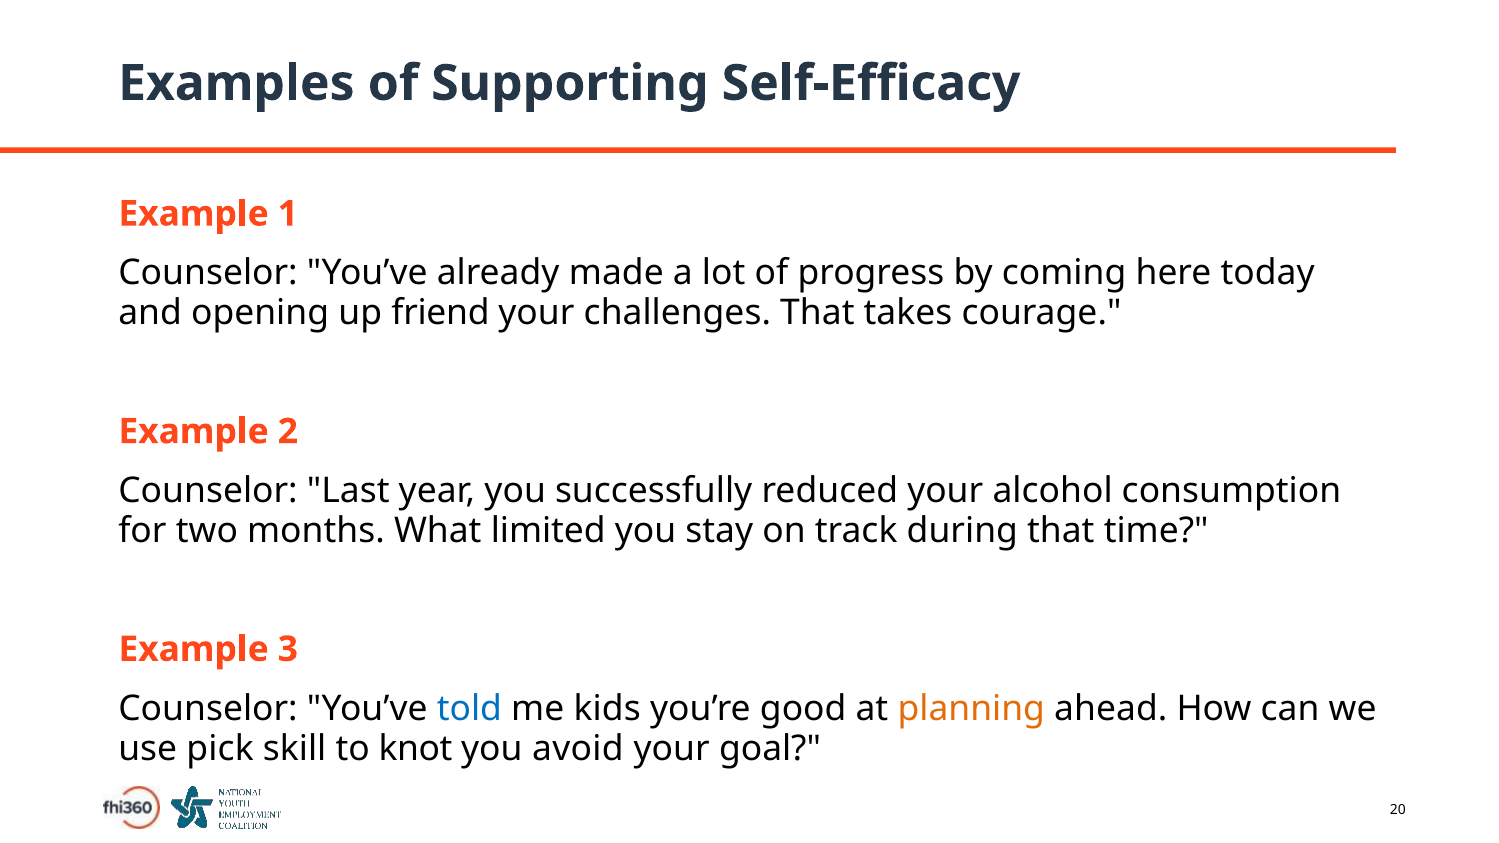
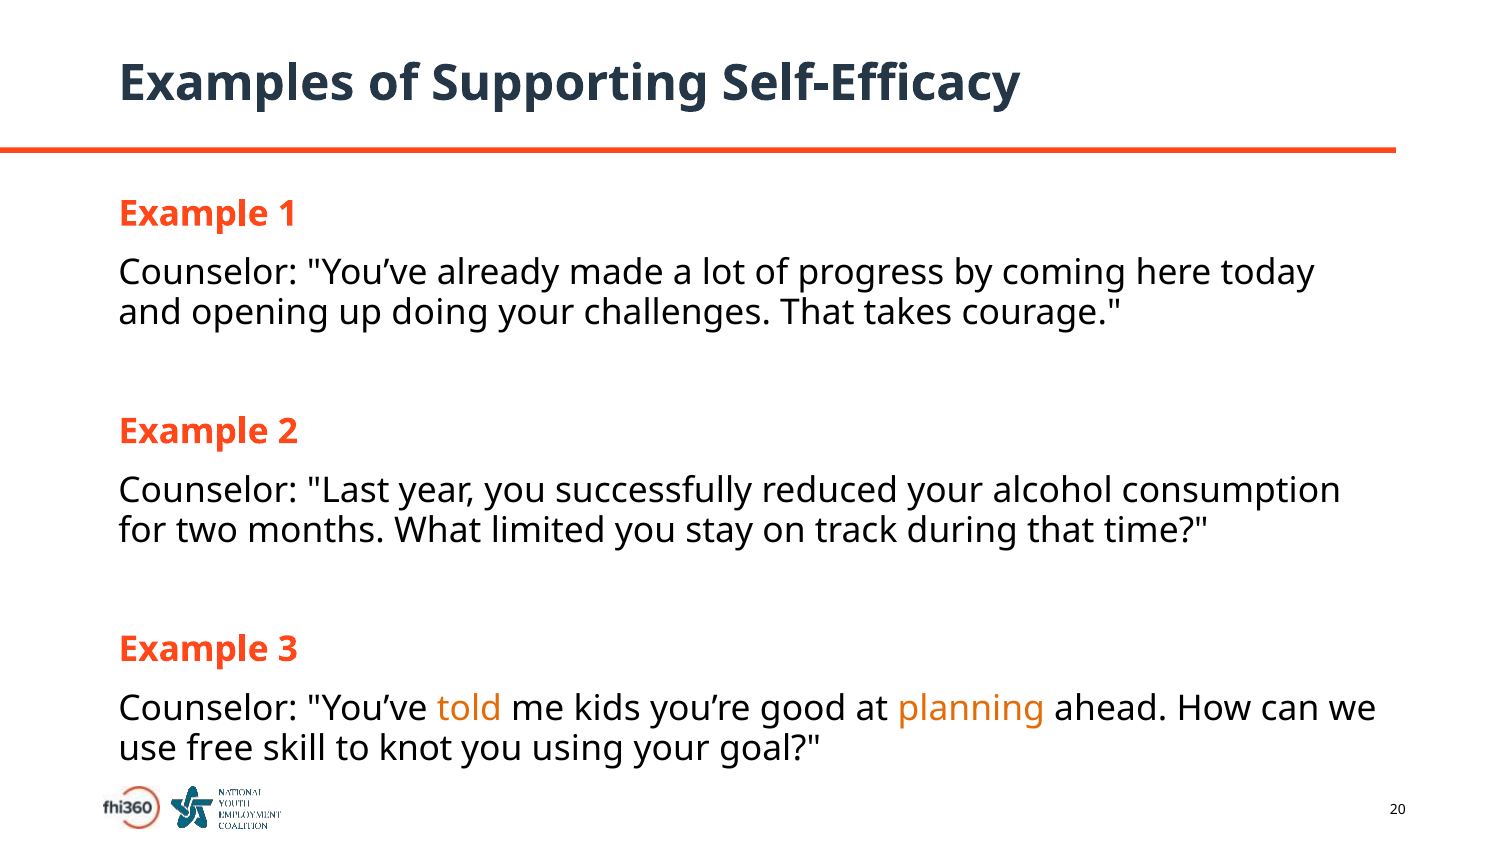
friend: friend -> doing
told colour: blue -> orange
pick: pick -> free
avoid: avoid -> using
